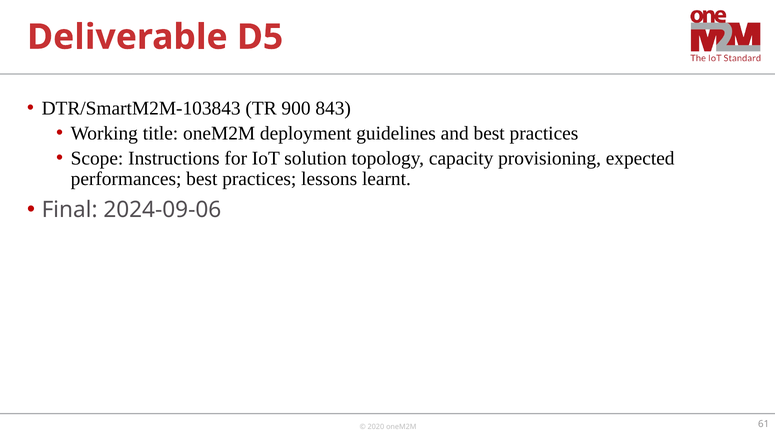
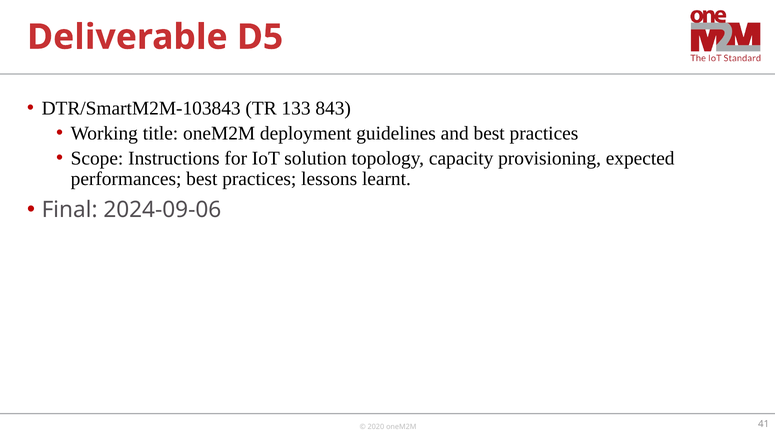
900: 900 -> 133
61: 61 -> 41
